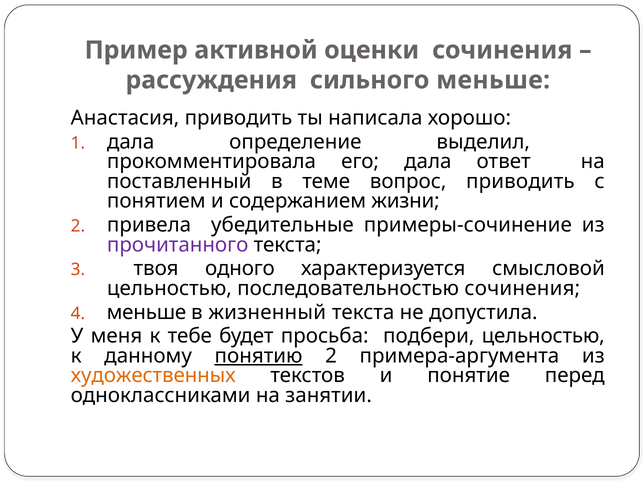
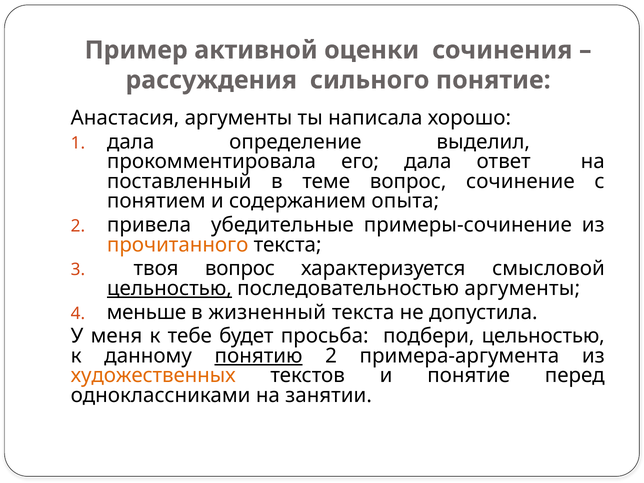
сильного меньше: меньше -> понятие
Анастасия приводить: приводить -> аргументы
вопрос приводить: приводить -> сочинение
жизни: жизни -> опыта
прочитанного colour: purple -> orange
твоя одного: одного -> вопрос
цельностью at (169, 288) underline: none -> present
последовательностью сочинения: сочинения -> аргументы
